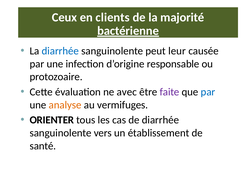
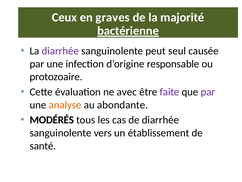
clients: clients -> graves
diarrhée at (60, 51) colour: blue -> purple
leur: leur -> seul
par at (208, 92) colour: blue -> purple
vermifuges: vermifuges -> abondante
ORIENTER: ORIENTER -> MODÉRÉS
